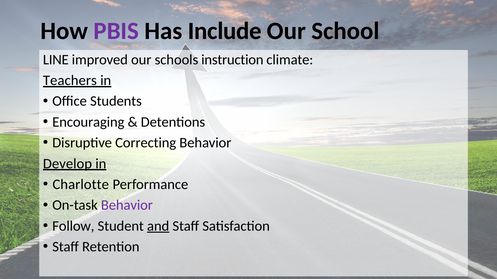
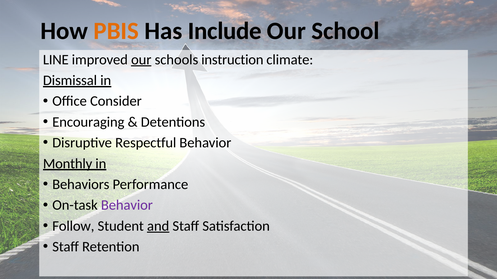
PBIS colour: purple -> orange
our at (141, 60) underline: none -> present
Teachers: Teachers -> Dismissal
Students: Students -> Consider
Correcting: Correcting -> Respectful
Develop: Develop -> Monthly
Charlotte: Charlotte -> Behaviors
